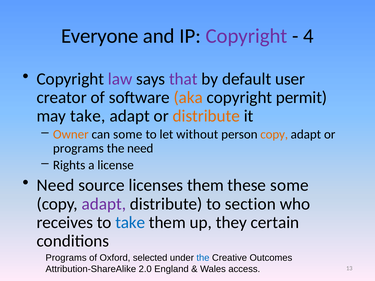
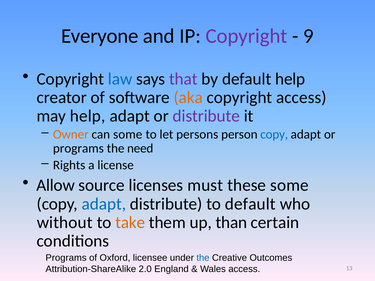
4: 4 -> 9
law colour: purple -> blue
default user: user -> help
copyright permit: permit -> access
may take: take -> help
distribute at (206, 116) colour: orange -> purple
without: without -> persons
copy at (274, 135) colour: orange -> blue
Need at (55, 185): Need -> Allow
licenses them: them -> must
adapt at (104, 204) colour: purple -> blue
to section: section -> default
receives: receives -> without
take at (130, 223) colour: blue -> orange
they: they -> than
selected: selected -> licensee
